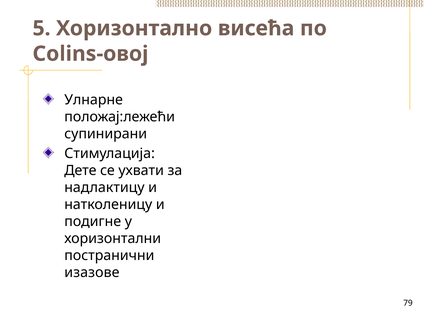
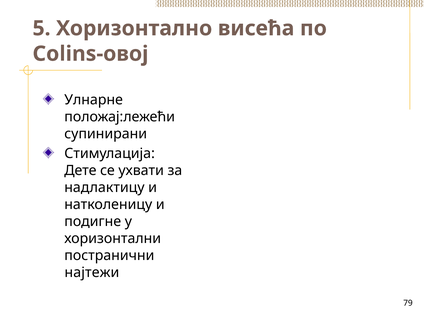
изазове: изазове -> најтежи
